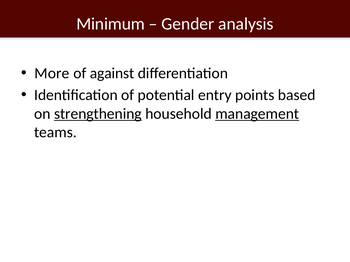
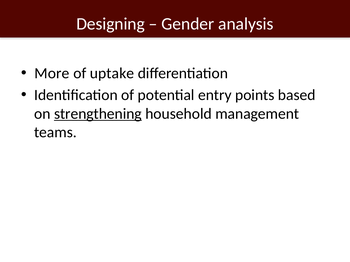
Minimum: Minimum -> Designing
against: against -> uptake
management underline: present -> none
